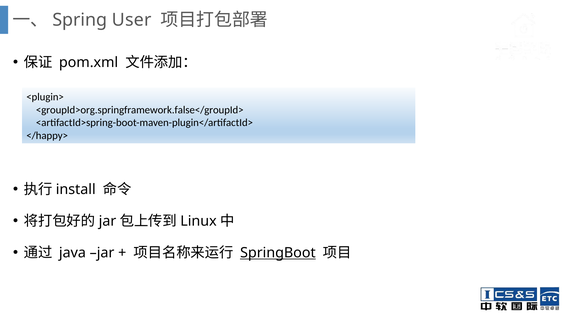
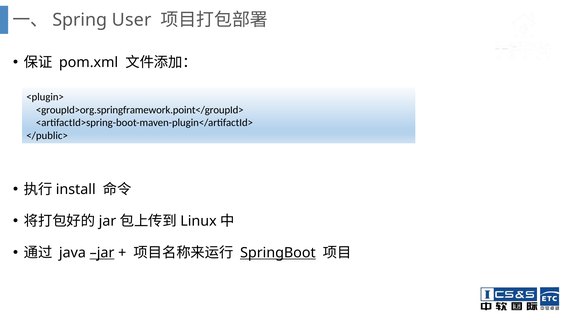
<groupId>org.springframework.false</groupId>: <groupId>org.springframework.false</groupId> -> <groupId>org.springframework.point</groupId>
</happy>: </happy> -> </public>
jar at (102, 253) underline: none -> present
